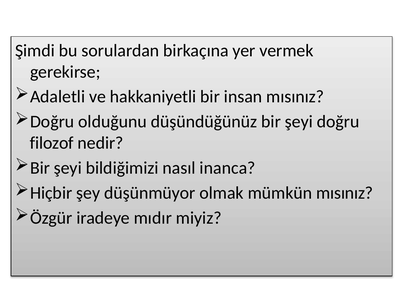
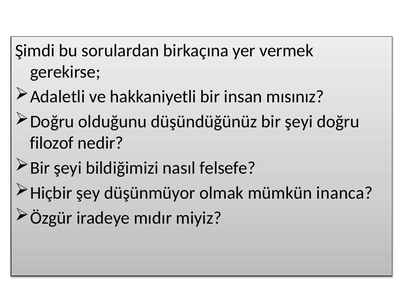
inanca: inanca -> felsefe
mümkün mısınız: mısınız -> inanca
